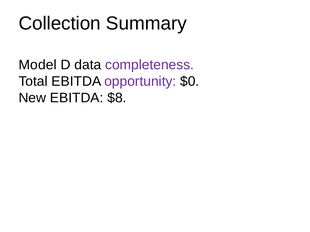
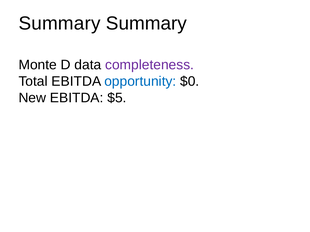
Collection at (60, 24): Collection -> Summary
Model: Model -> Monte
opportunity colour: purple -> blue
$8: $8 -> $5
